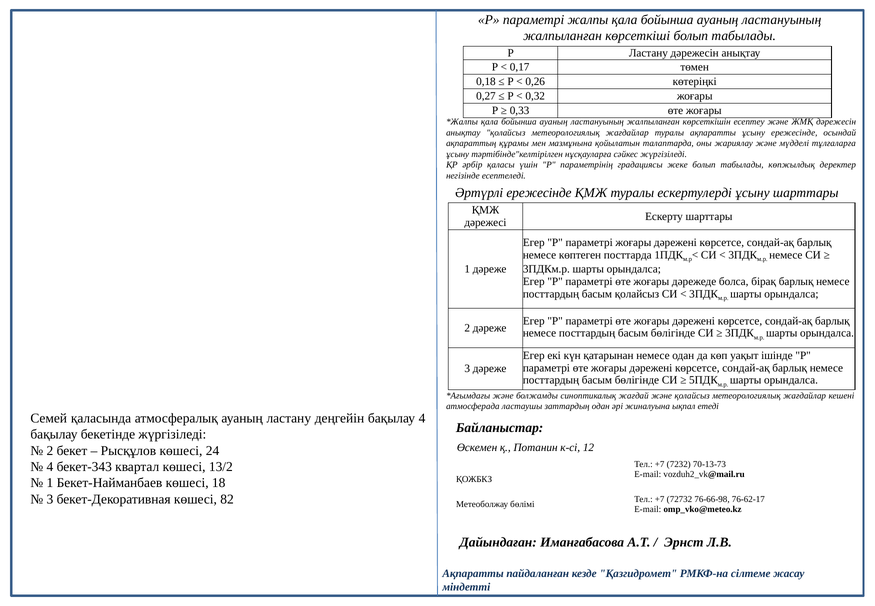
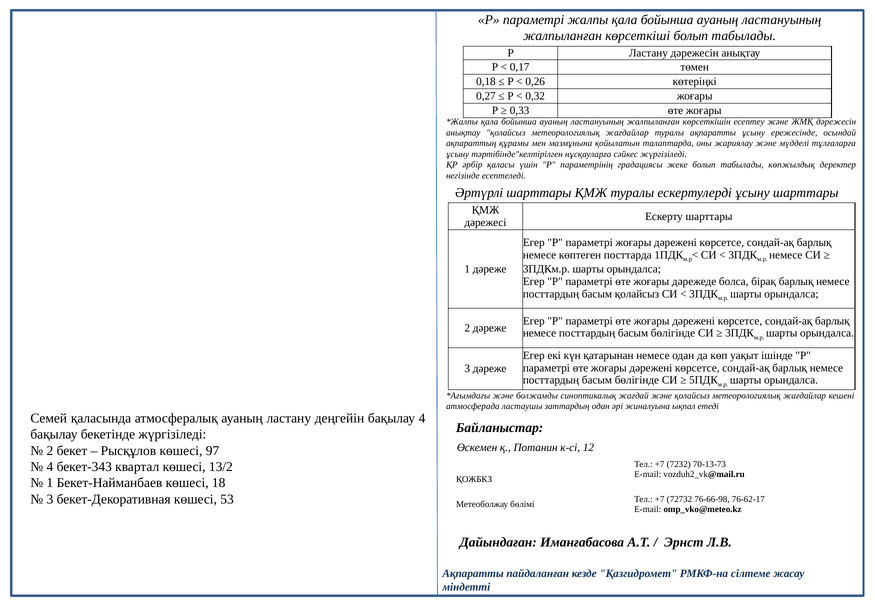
Әртүрлі ережесінде: ережесінде -> шарттары
24: 24 -> 97
82: 82 -> 53
